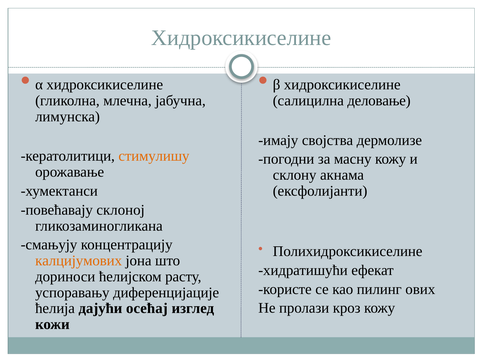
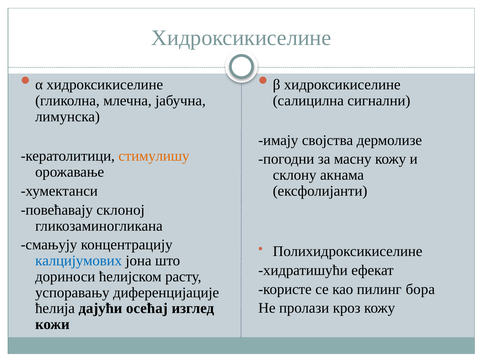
деловање: деловање -> сигнални
калцијумових colour: orange -> blue
ових: ових -> бора
